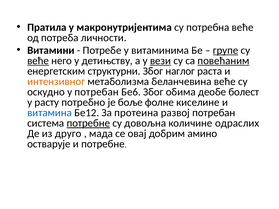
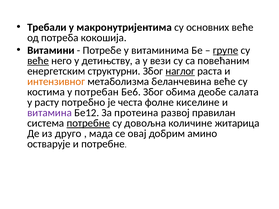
Пратила: Пратила -> Требали
потребна: потребна -> основних
личности: личности -> кокошија
вези underline: present -> none
повећаним underline: present -> none
наглог underline: none -> present
оскудно: оскудно -> костима
болест: болест -> салата
боље: боље -> честа
витамина colour: blue -> purple
развој потребан: потребан -> правилан
одраслих: одраслих -> житарица
